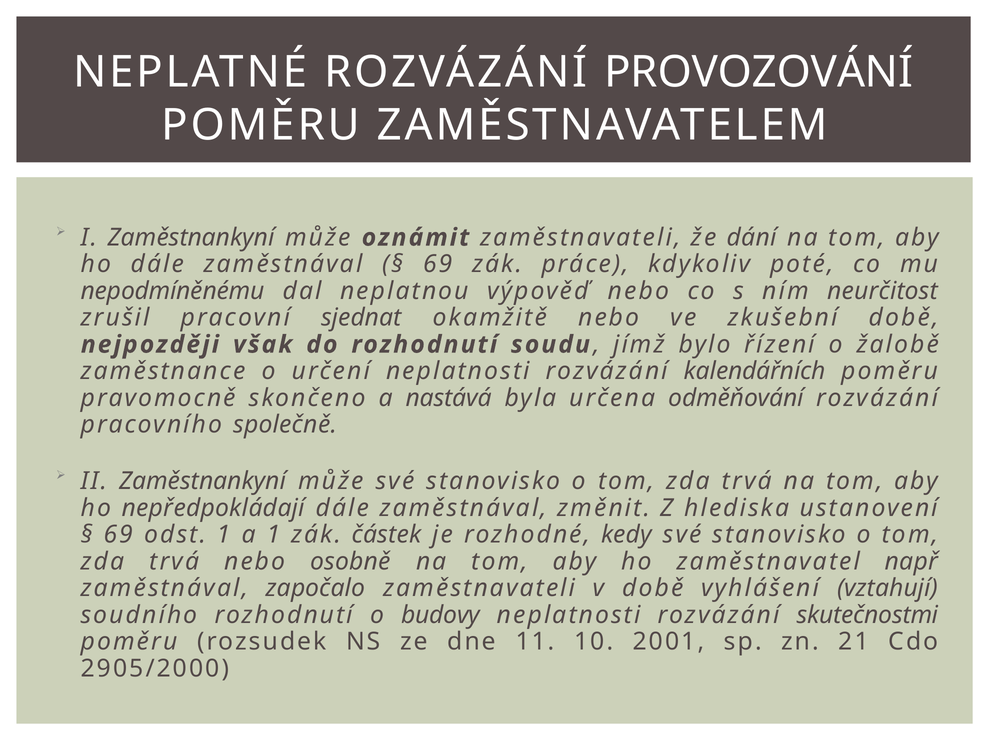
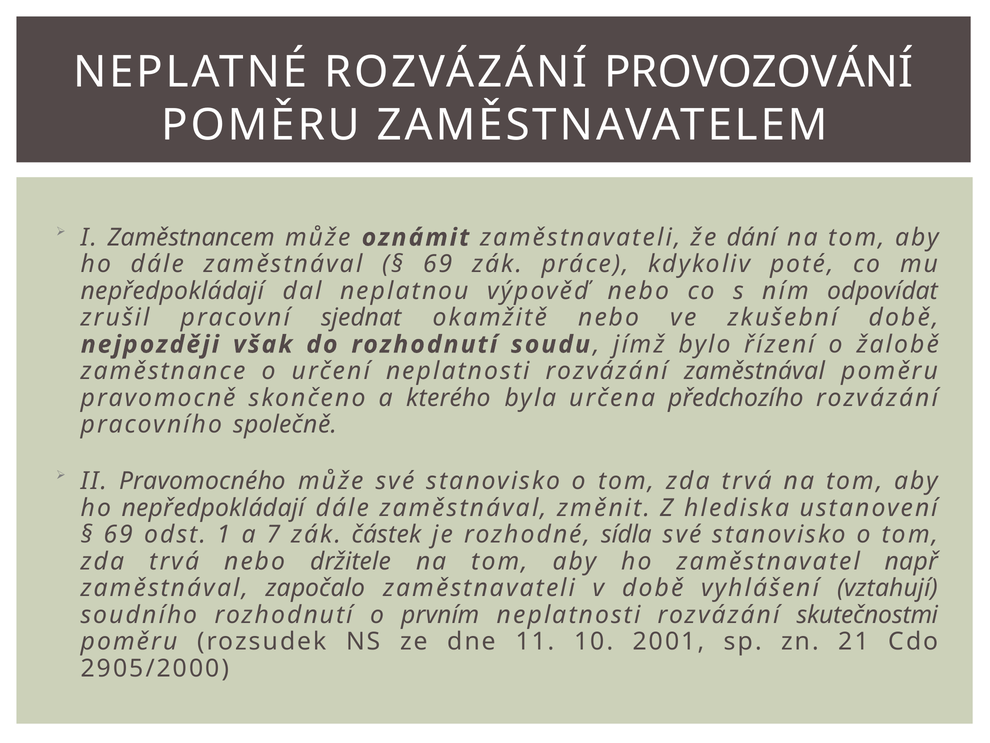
I Zaměstnankyní: Zaměstnankyní -> Zaměstnancem
nepodmíněnému at (173, 291): nepodmíněnému -> nepředpokládají
neurčitost: neurčitost -> odpovídat
rozvázání kalendářních: kalendářních -> zaměstnával
nastává: nastává -> kterého
odměňování: odměňování -> předchozího
II Zaměstnankyní: Zaměstnankyní -> Pravomocného
a 1: 1 -> 7
kedy: kedy -> sídla
osobně: osobně -> držitele
budovy: budovy -> prvním
